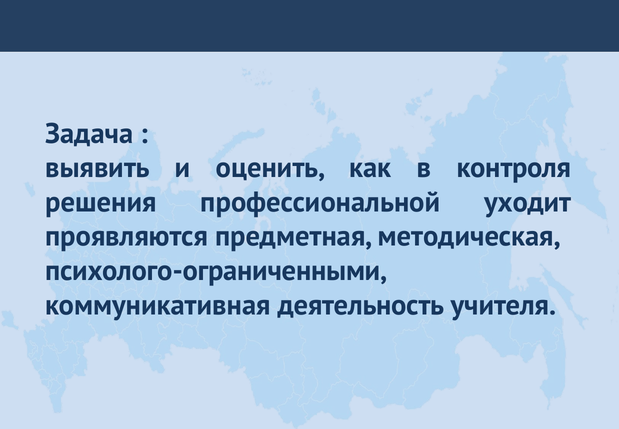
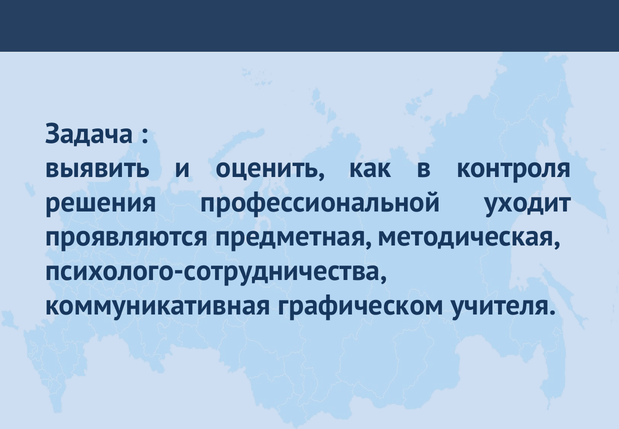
психолого-ограниченными: психолого-ограниченными -> психолого-сотрудничества
деятельность: деятельность -> графическом
